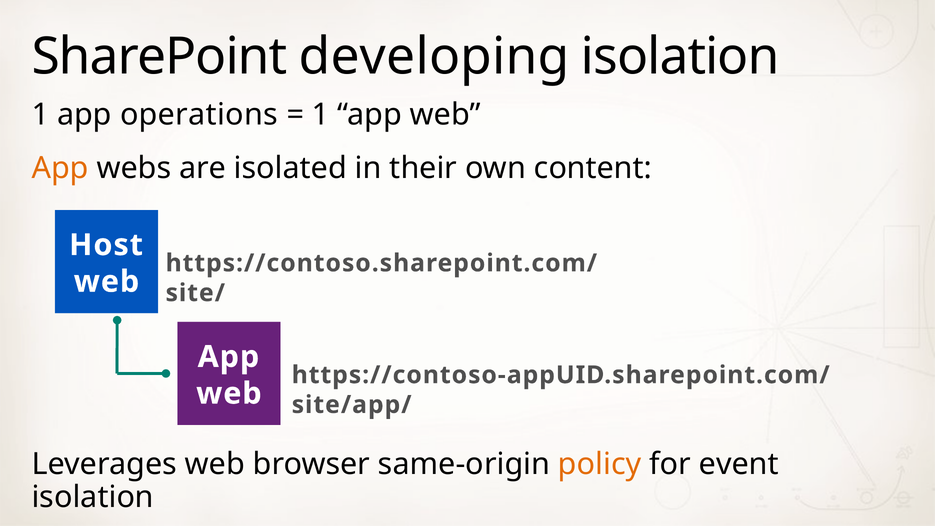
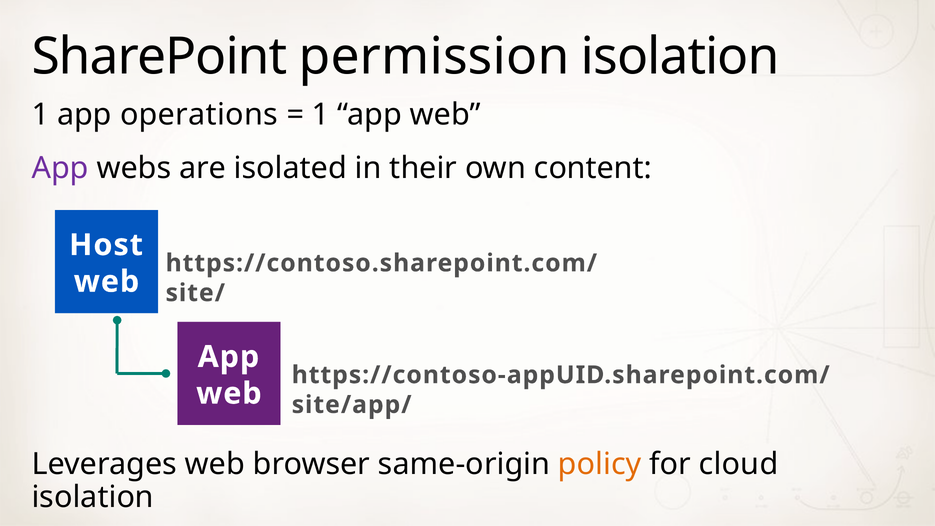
developing: developing -> permission
App at (60, 168) colour: orange -> purple
event: event -> cloud
